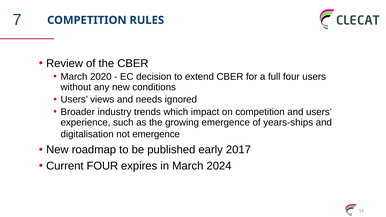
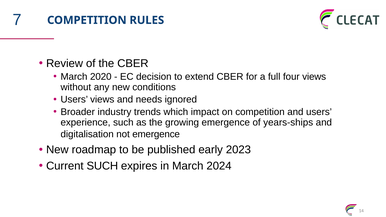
four users: users -> views
2017: 2017 -> 2023
Current FOUR: FOUR -> SUCH
